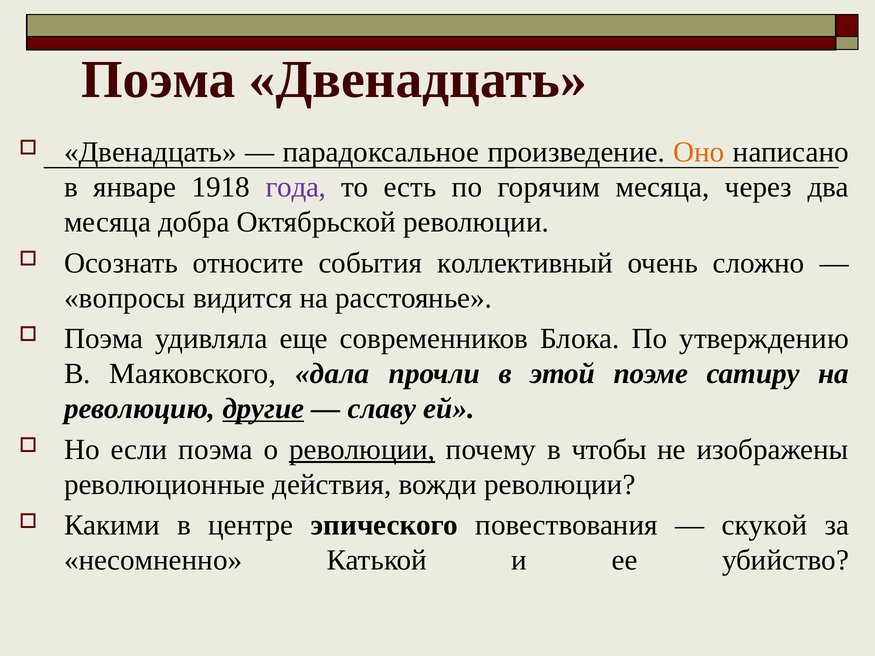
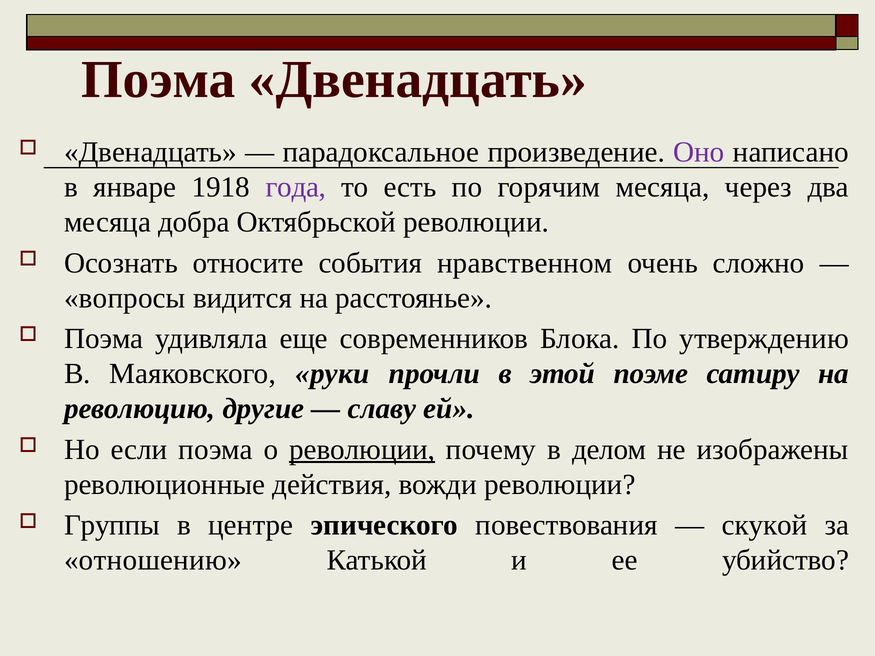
Оно colour: orange -> purple
коллективный: коллективный -> нравственном
дала: дала -> руки
другие underline: present -> none
чтобы: чтобы -> делом
Какими: Какими -> Группы
несомненно: несомненно -> отношению
